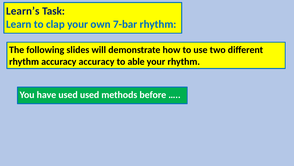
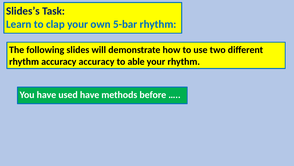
Learn’s: Learn’s -> Slides’s
7-bar: 7-bar -> 5-bar
used used: used -> have
